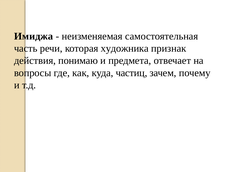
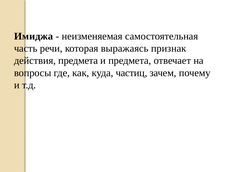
художника: художника -> выражаясь
действия понимаю: понимаю -> предмета
